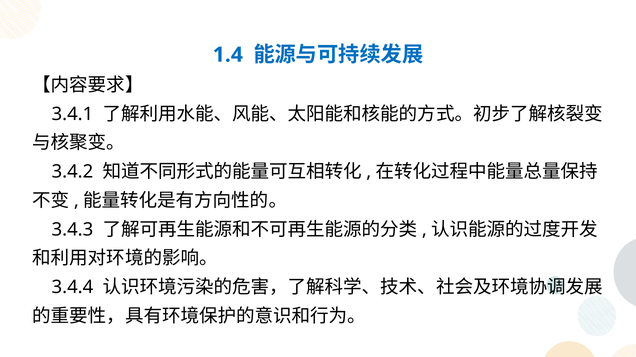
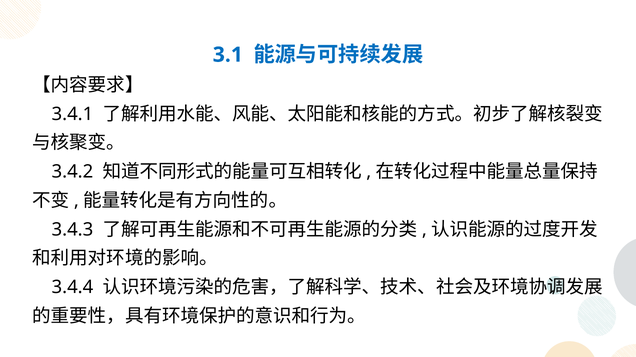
1.4: 1.4 -> 3.1
